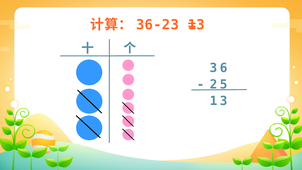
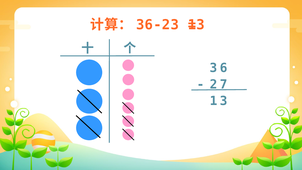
5: 5 -> 7
